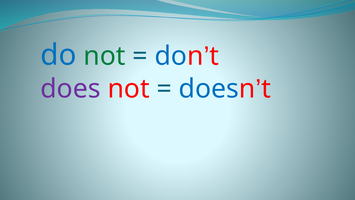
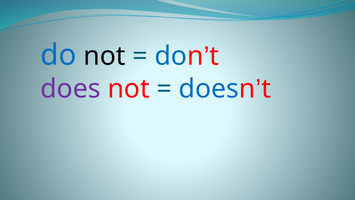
not at (104, 56) colour: green -> black
